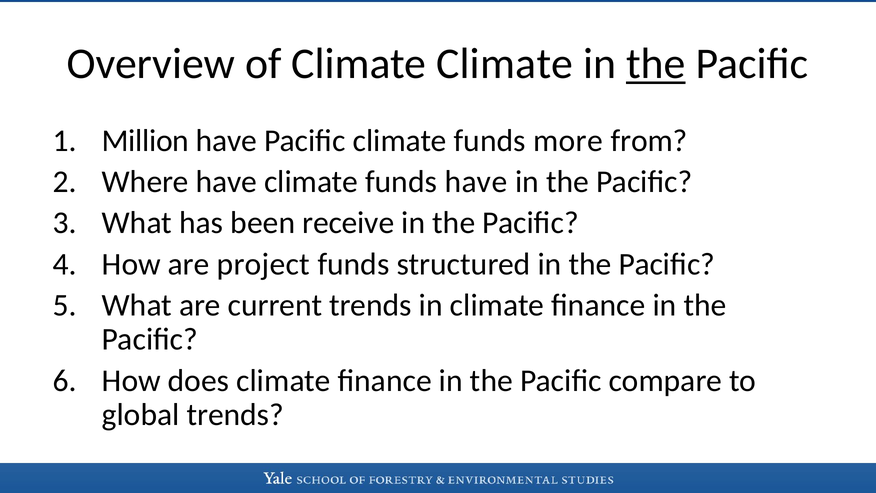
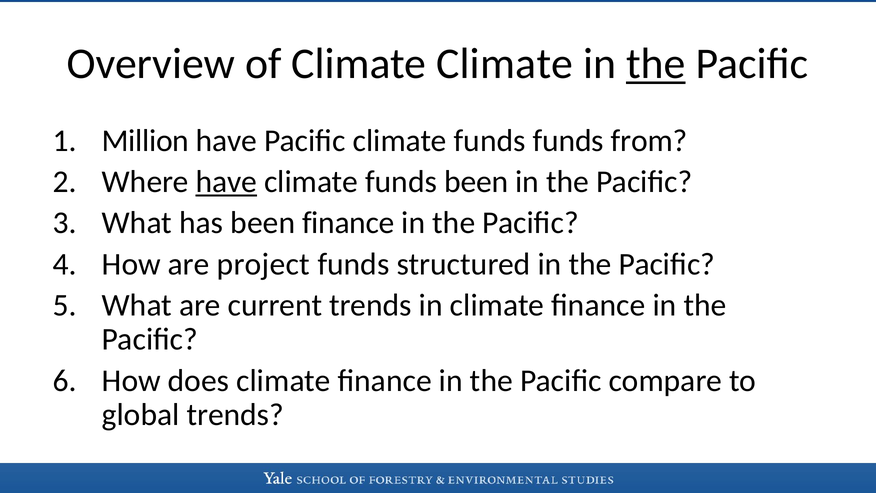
funds more: more -> funds
have at (226, 182) underline: none -> present
funds have: have -> been
been receive: receive -> finance
